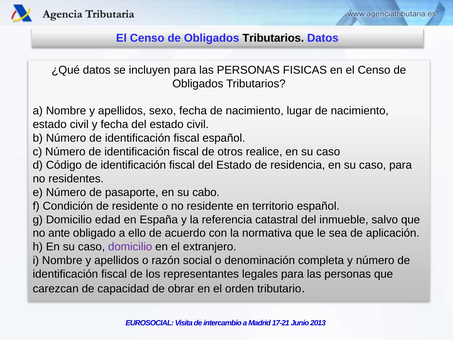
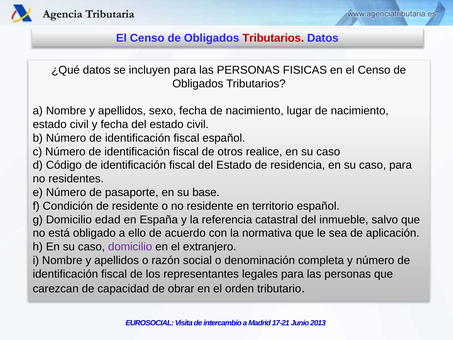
Tributarios at (273, 38) colour: black -> red
cabo: cabo -> base
ante: ante -> está
